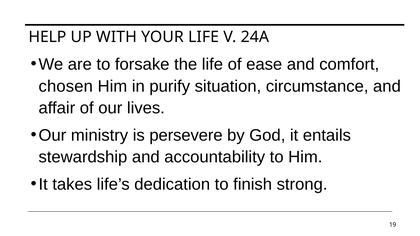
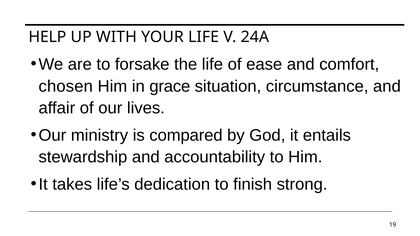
purify: purify -> grace
persevere: persevere -> compared
